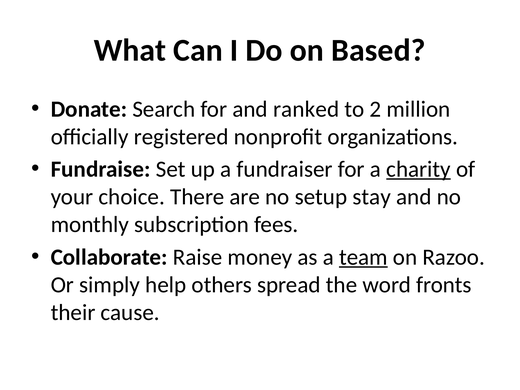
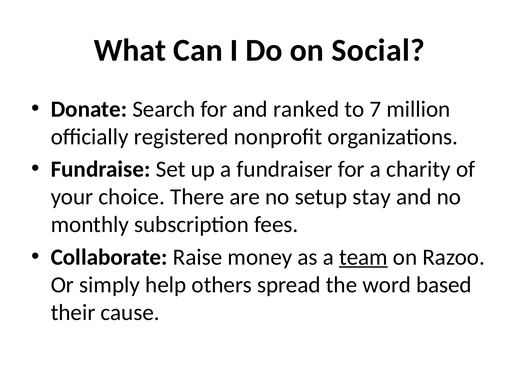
Based: Based -> Social
2: 2 -> 7
charity underline: present -> none
fronts: fronts -> based
